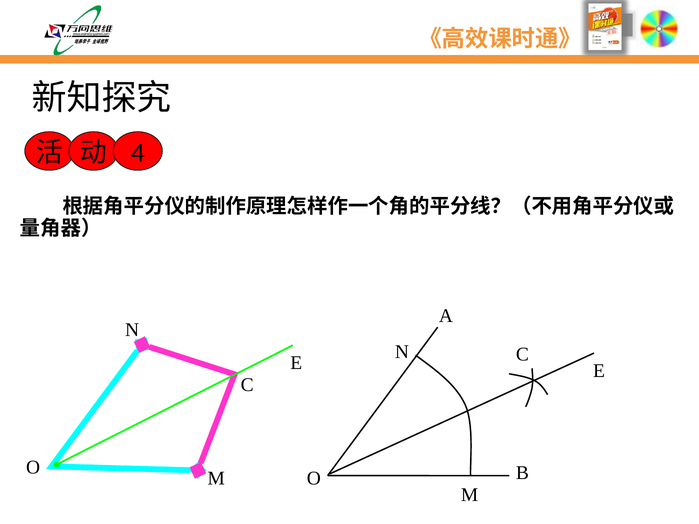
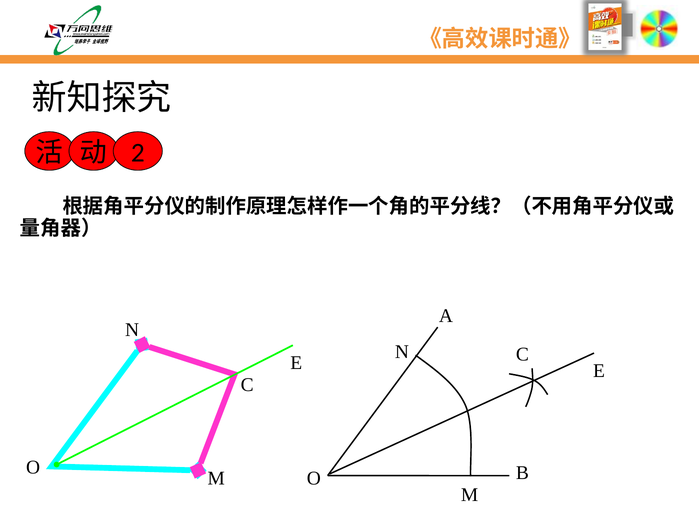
4: 4 -> 2
